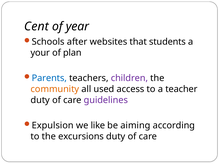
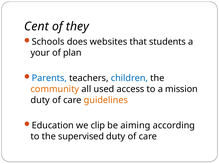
year: year -> they
after: after -> does
children colour: purple -> blue
teacher: teacher -> mission
guidelines colour: purple -> orange
Expulsion: Expulsion -> Education
like: like -> clip
excursions: excursions -> supervised
